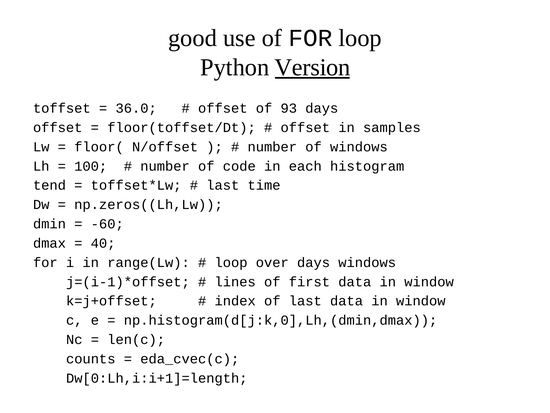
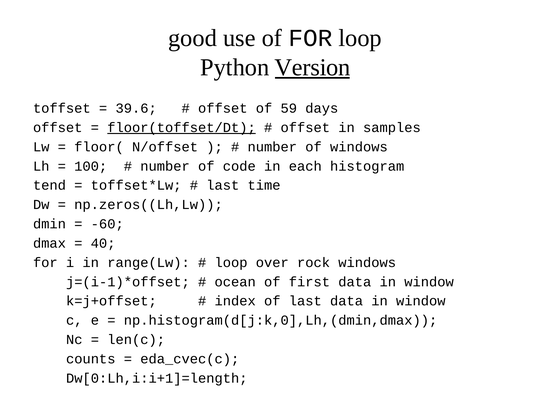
36.0: 36.0 -> 39.6
93: 93 -> 59
floor(toffset/Dt underline: none -> present
over days: days -> rock
lines: lines -> ocean
